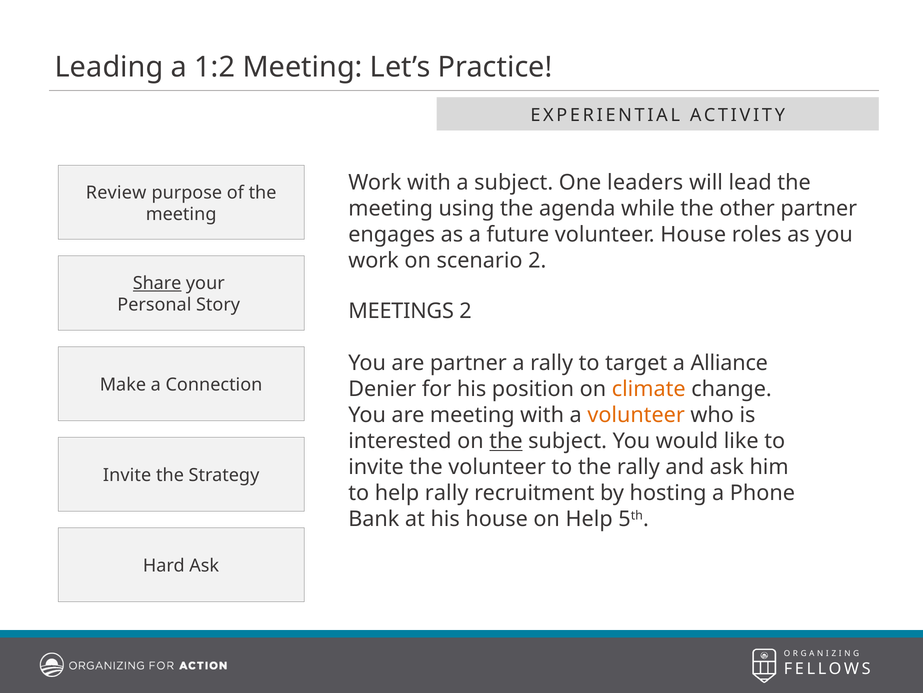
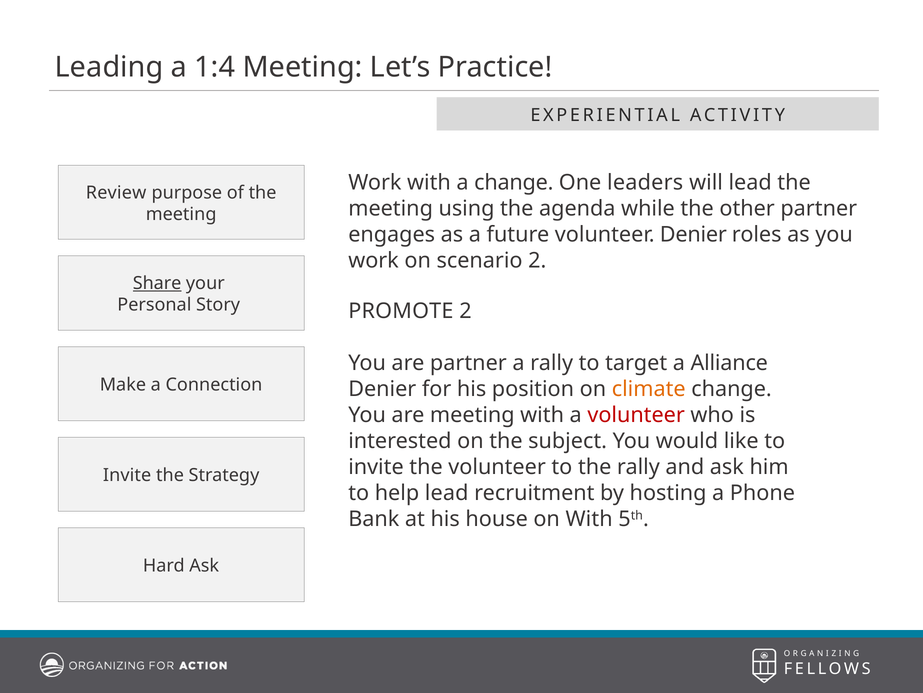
1:2: 1:2 -> 1:4
a subject: subject -> change
volunteer House: House -> Denier
MEETINGS: MEETINGS -> PROMOTE
volunteer at (636, 415) colour: orange -> red
the at (506, 441) underline: present -> none
help rally: rally -> lead
on Help: Help -> With
